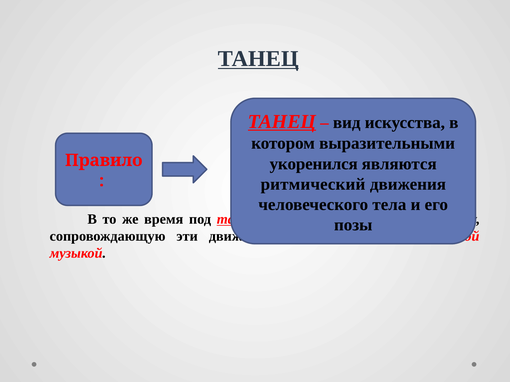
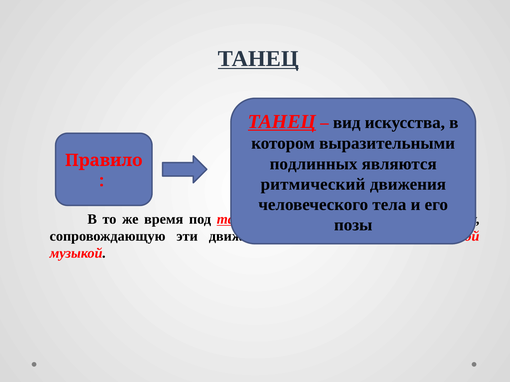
укоренился: укоренился -> подлинных
